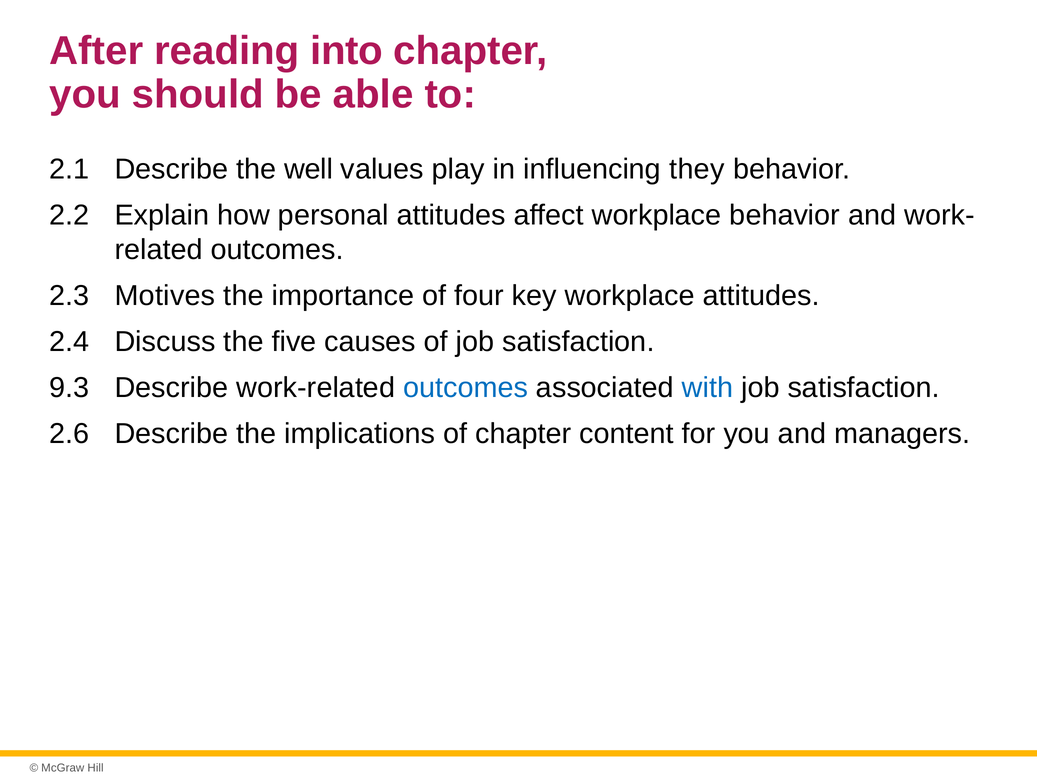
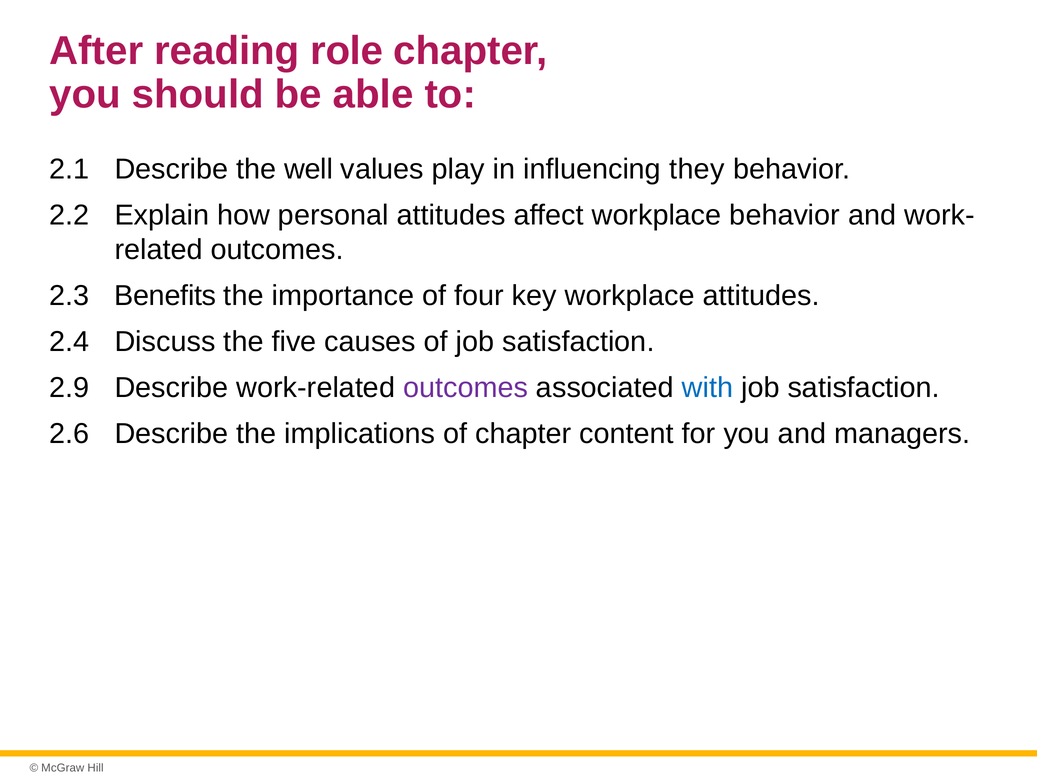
into: into -> role
Motives: Motives -> Benefits
9.3: 9.3 -> 2.9
outcomes at (466, 388) colour: blue -> purple
